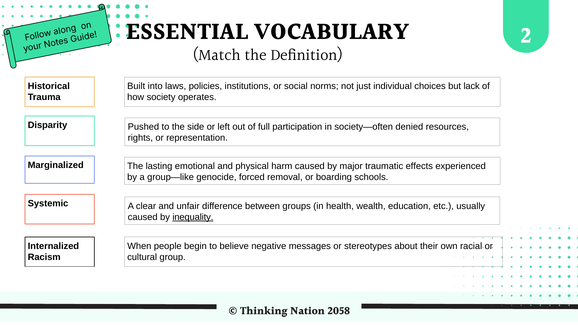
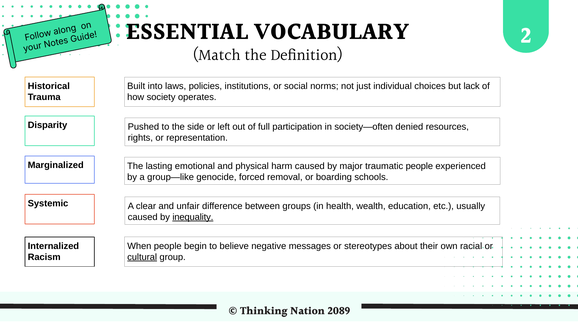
traumatic effects: effects -> people
cultural underline: none -> present
2058: 2058 -> 2089
